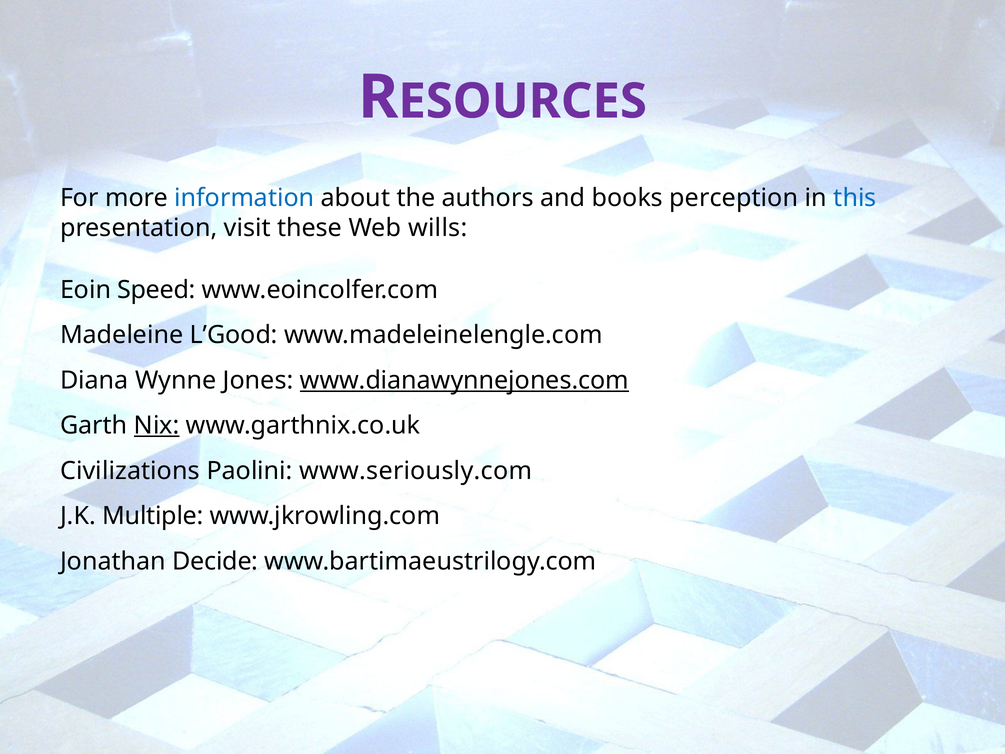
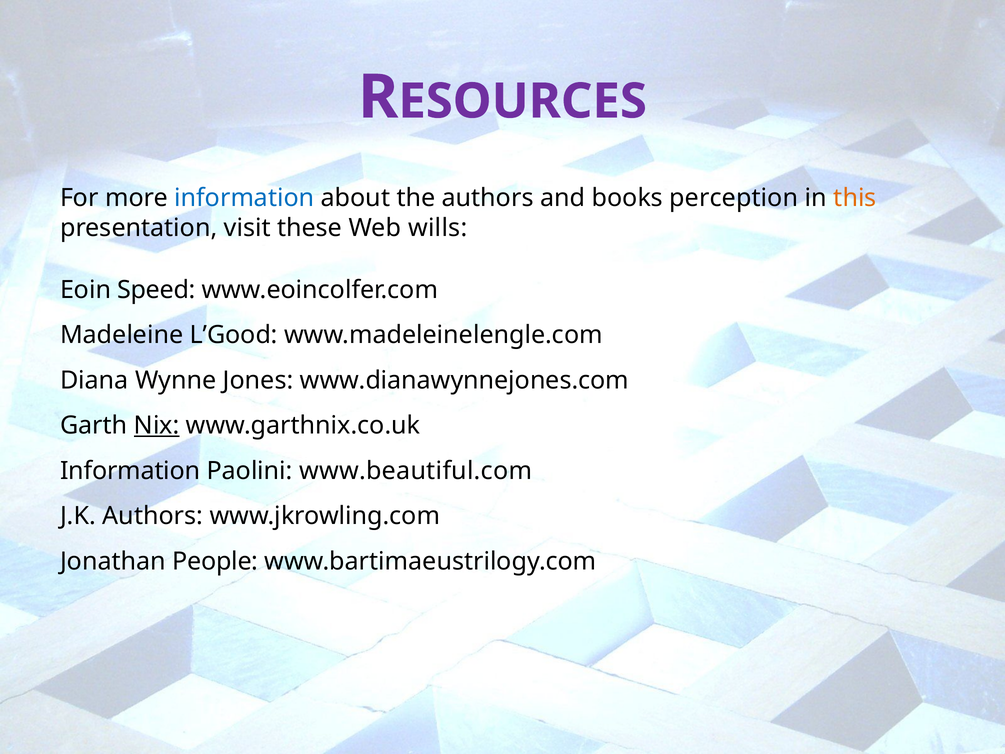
this colour: blue -> orange
www.dianawynnejones.com underline: present -> none
Civilizations at (130, 471): Civilizations -> Information
www.seriously.com: www.seriously.com -> www.beautiful.com
J.K Multiple: Multiple -> Authors
Decide: Decide -> People
